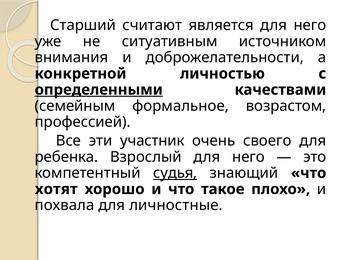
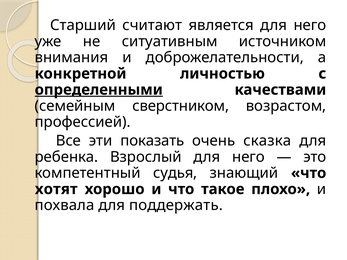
формальное: формальное -> сверстником
участник: участник -> показать
своего: своего -> сказка
судья underline: present -> none
личностные: личностные -> поддержать
